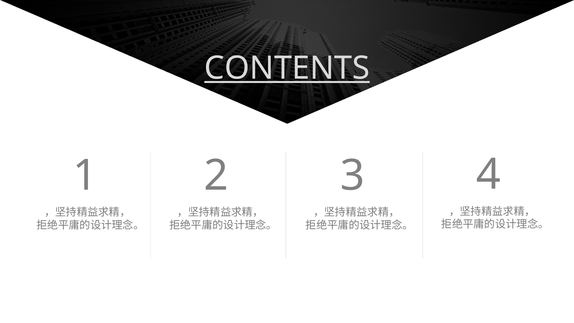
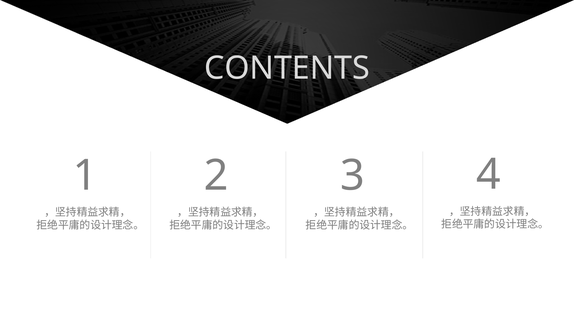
CONTENTS underline: present -> none
